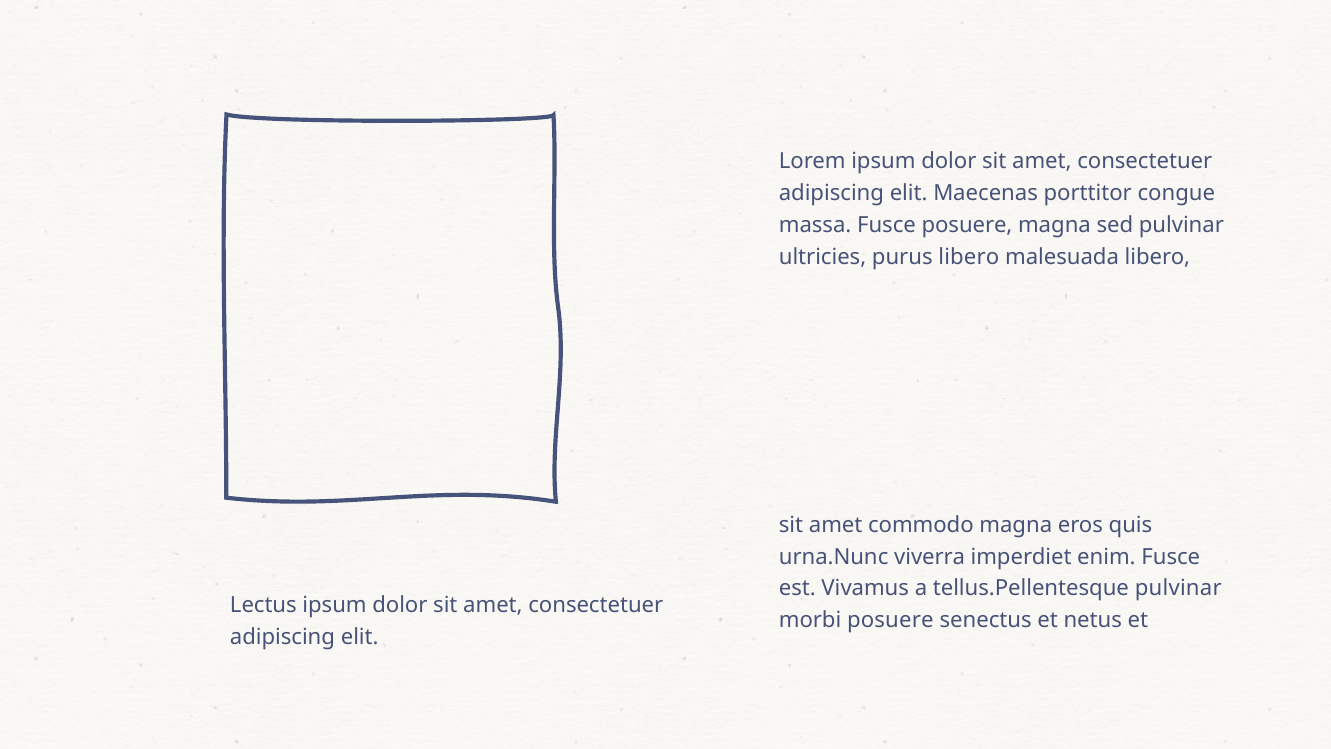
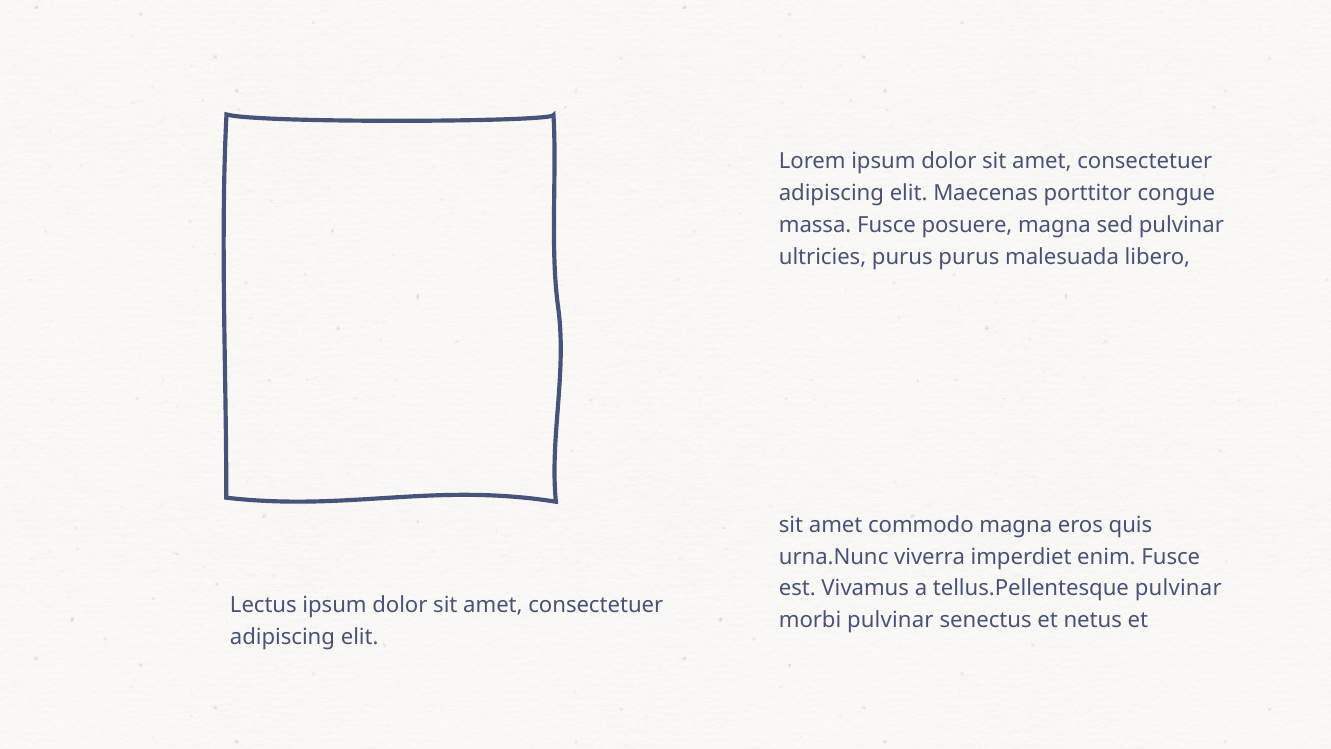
purus libero: libero -> purus
morbi posuere: posuere -> pulvinar
